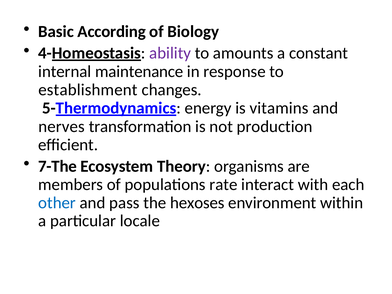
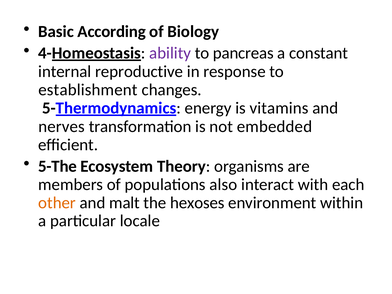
amounts: amounts -> pancreas
maintenance: maintenance -> reproductive
production: production -> embedded
7-The: 7-The -> 5-The
rate: rate -> also
other colour: blue -> orange
pass: pass -> malt
